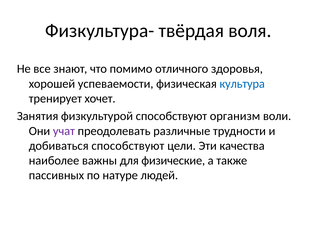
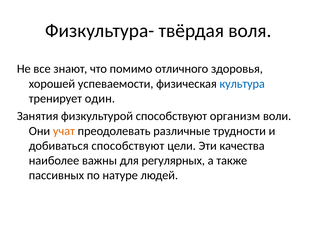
хочет: хочет -> один
учат colour: purple -> orange
физические: физические -> регулярных
